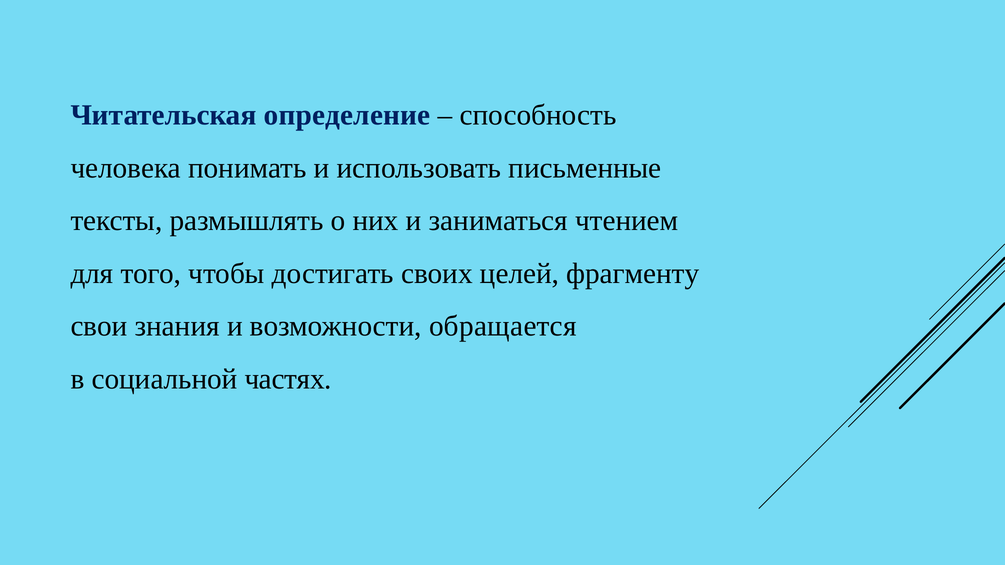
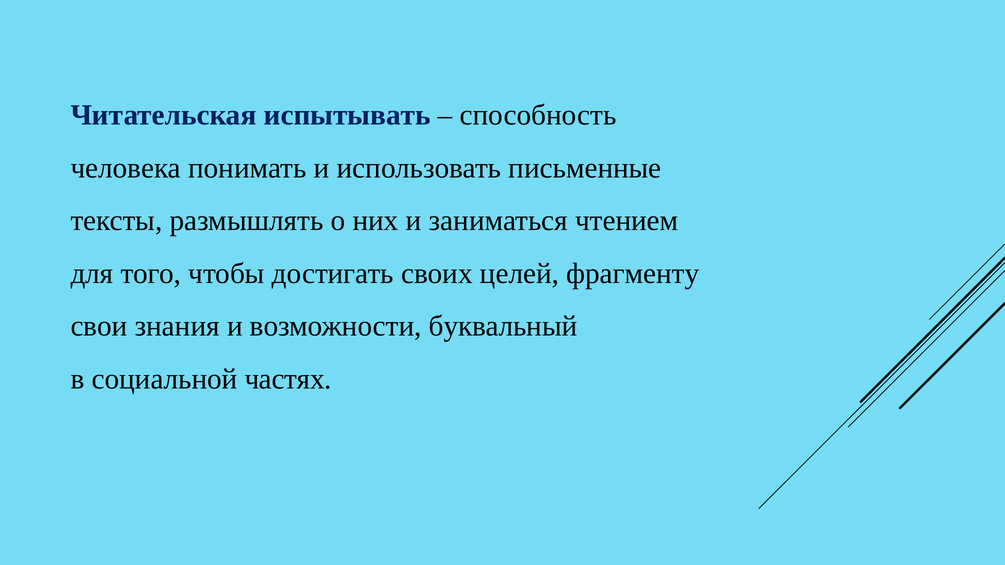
определение: определение -> испытывать
обращается: обращается -> буквальный
